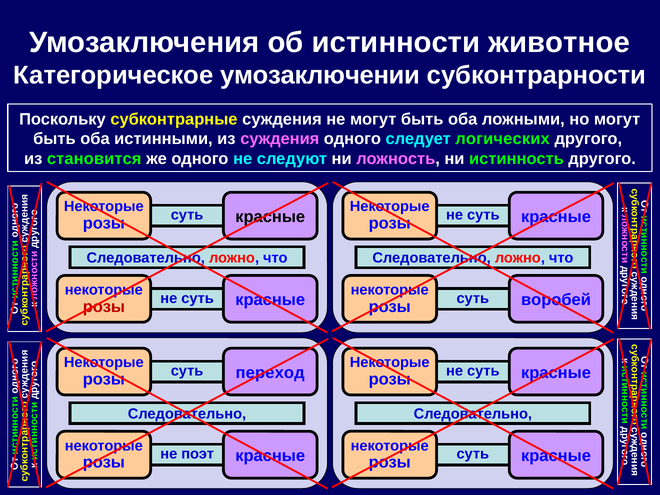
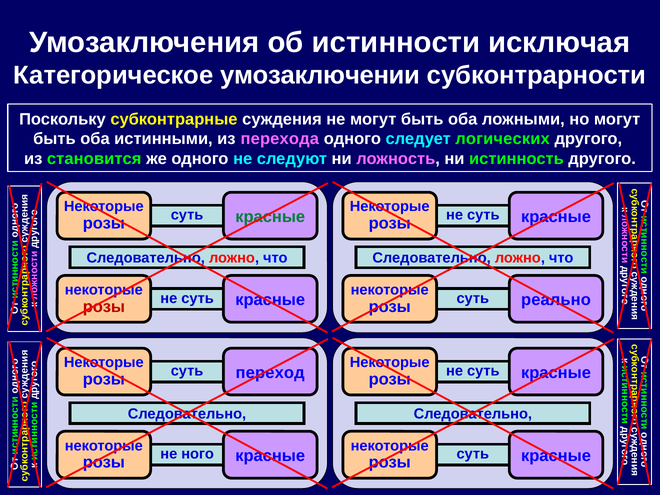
животное: животное -> исключая
из суждения: суждения -> перехода
красные at (270, 217) colour: black -> green
воробей: воробей -> реально
поэт: поэт -> ного
